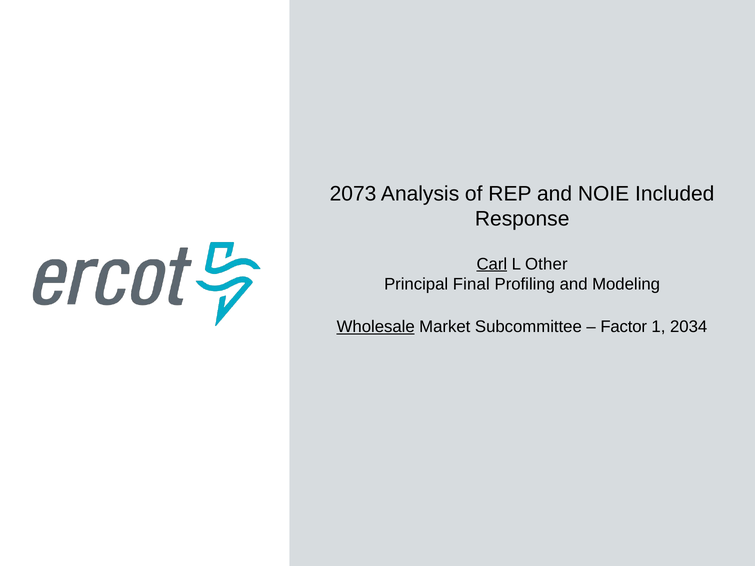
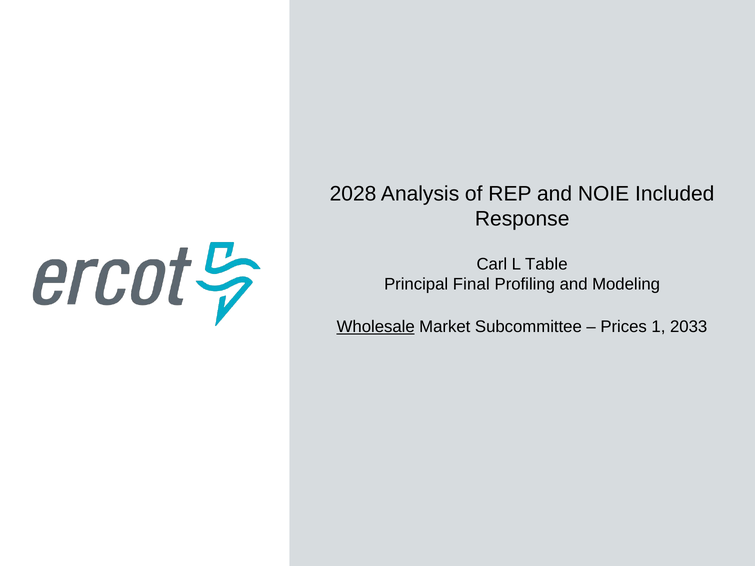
2073: 2073 -> 2028
Carl underline: present -> none
Other: Other -> Table
Factor: Factor -> Prices
2034: 2034 -> 2033
